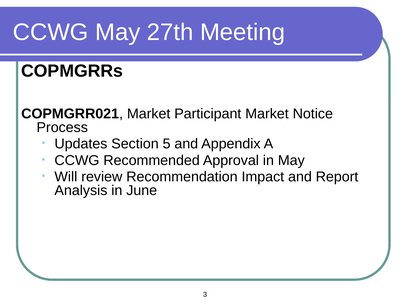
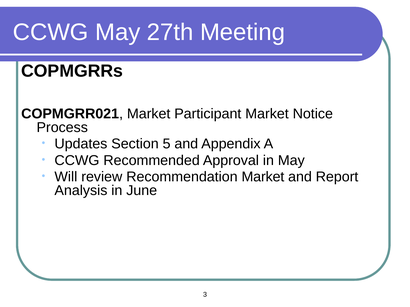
Recommendation Impact: Impact -> Market
